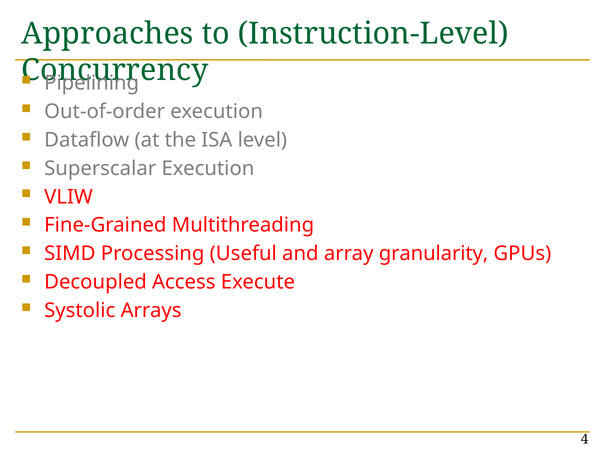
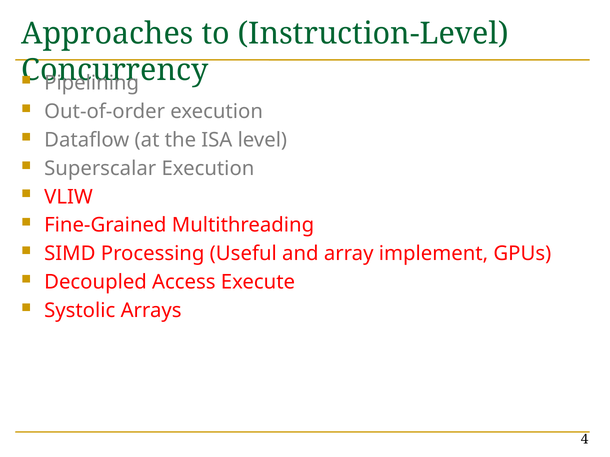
granularity: granularity -> implement
